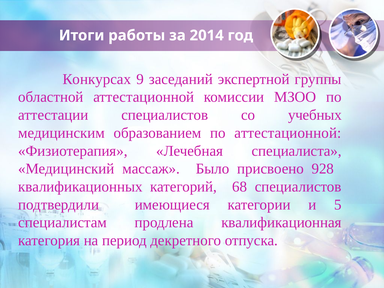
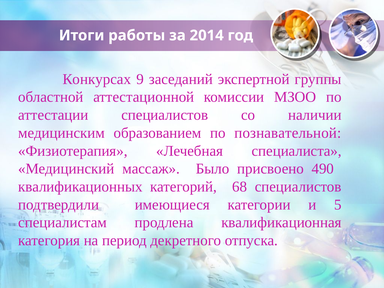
учебных: учебных -> наличии
по аттестационной: аттестационной -> познавательной
928: 928 -> 490
